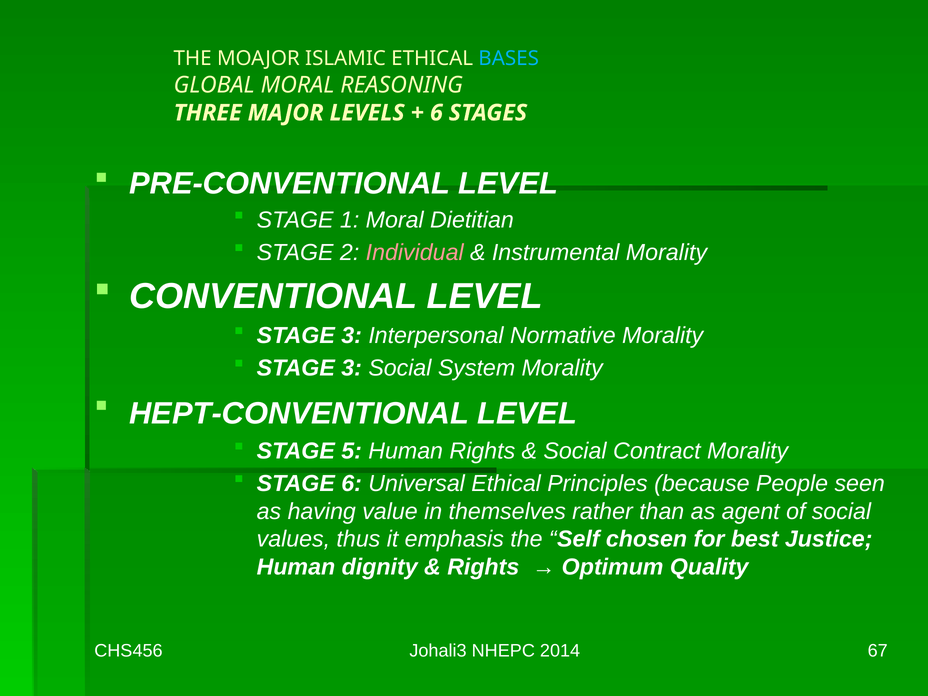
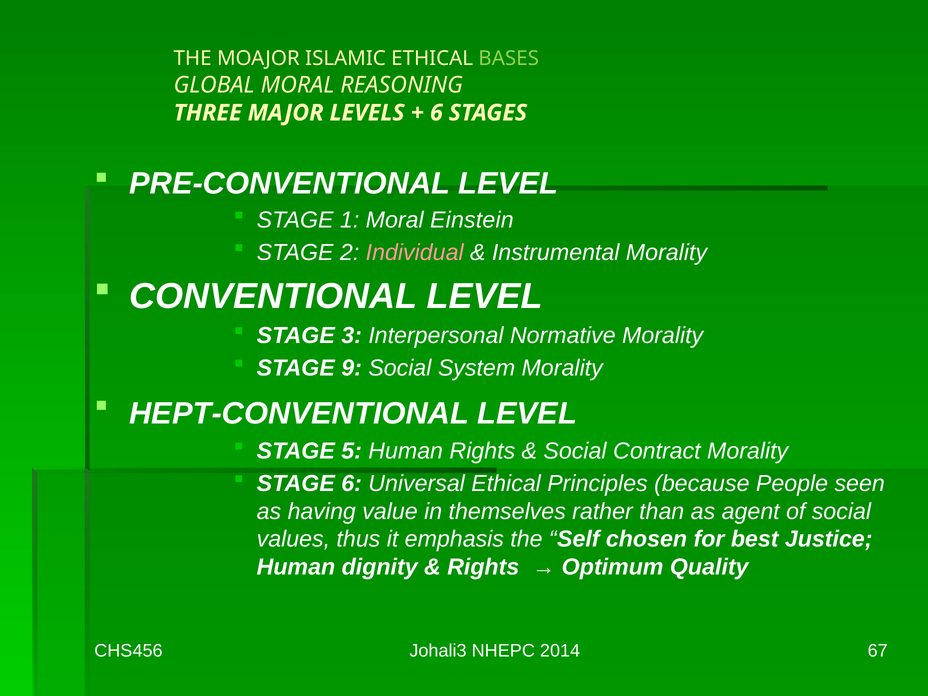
BASES colour: light blue -> light green
Dietitian: Dietitian -> Einstein
3 at (352, 368): 3 -> 9
